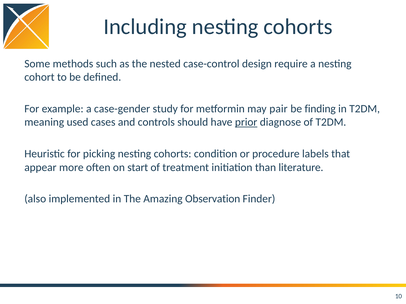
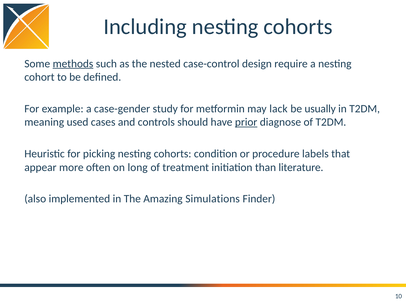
methods underline: none -> present
pair: pair -> lack
finding: finding -> usually
start: start -> long
Observation: Observation -> Simulations
